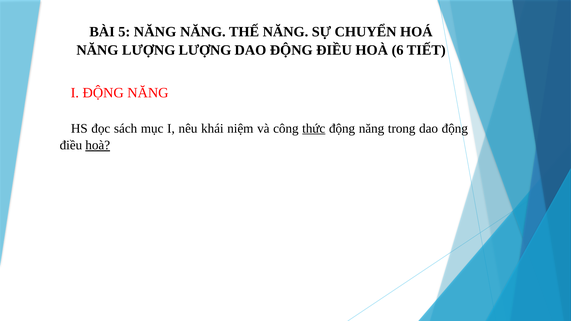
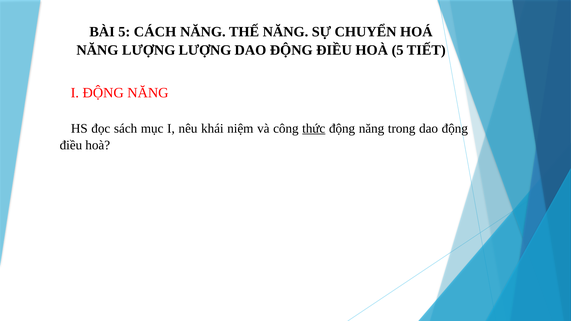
5 NĂNG: NĂNG -> CÁCH
HOÀ 6: 6 -> 5
hoà at (98, 145) underline: present -> none
